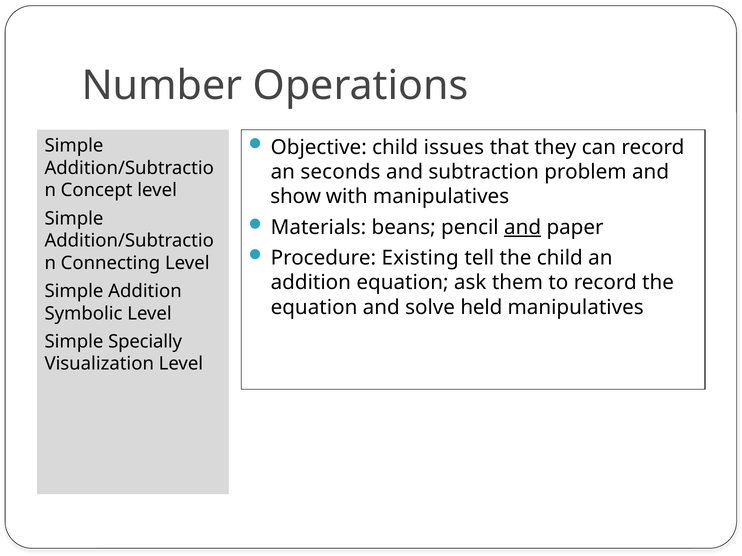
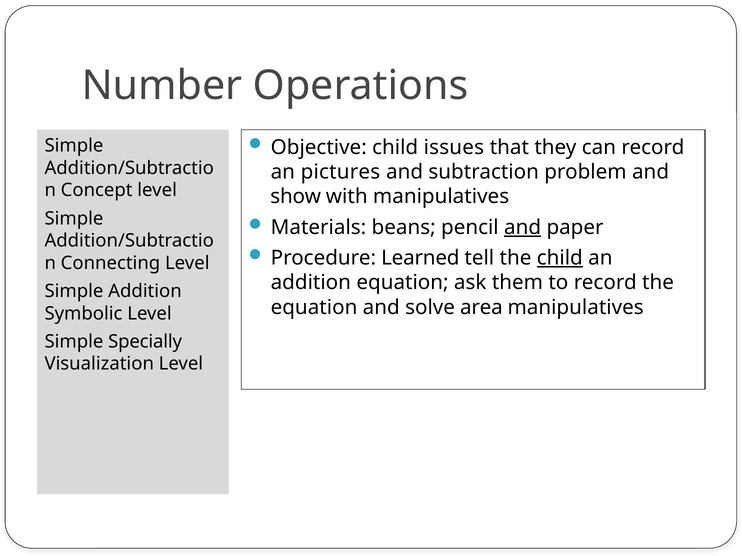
seconds: seconds -> pictures
Existing: Existing -> Learned
child at (560, 258) underline: none -> present
held: held -> area
